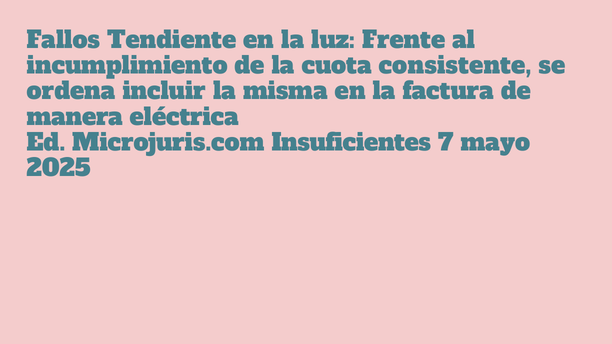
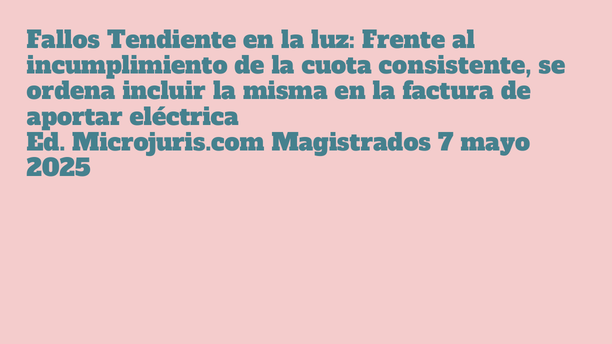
manera: manera -> aportar
Insuficientes: Insuficientes -> Magistrados
